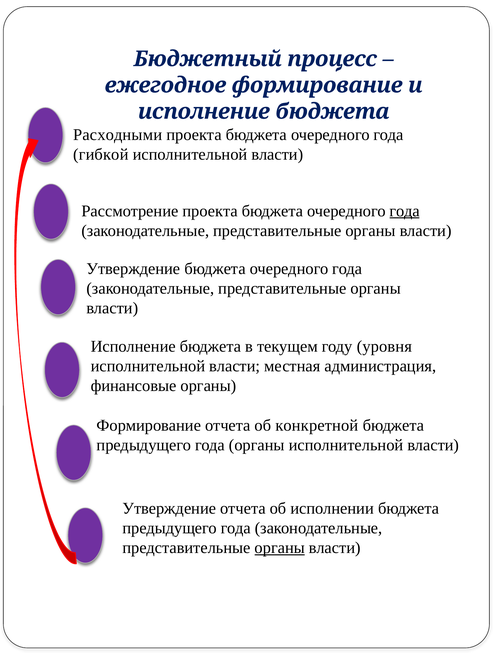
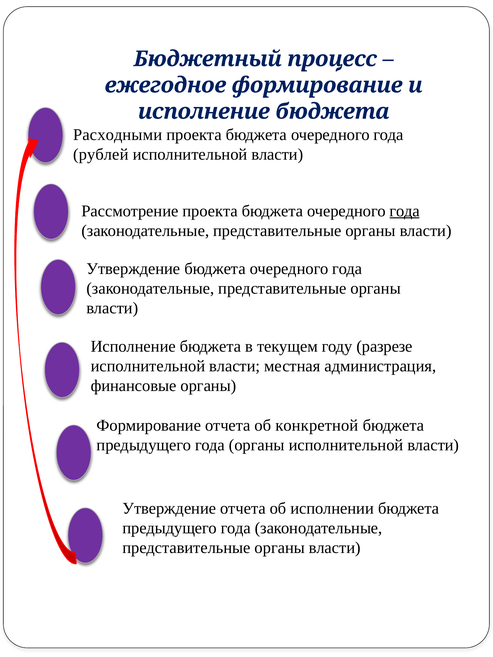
гибкой: гибкой -> рублей
уровня: уровня -> разрезе
органы at (280, 548) underline: present -> none
